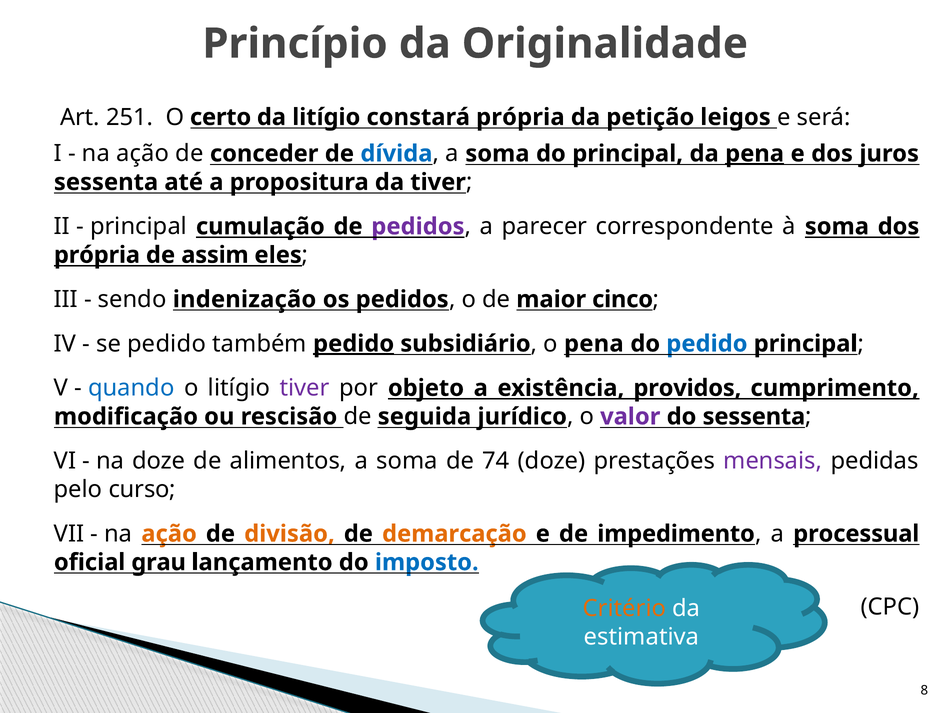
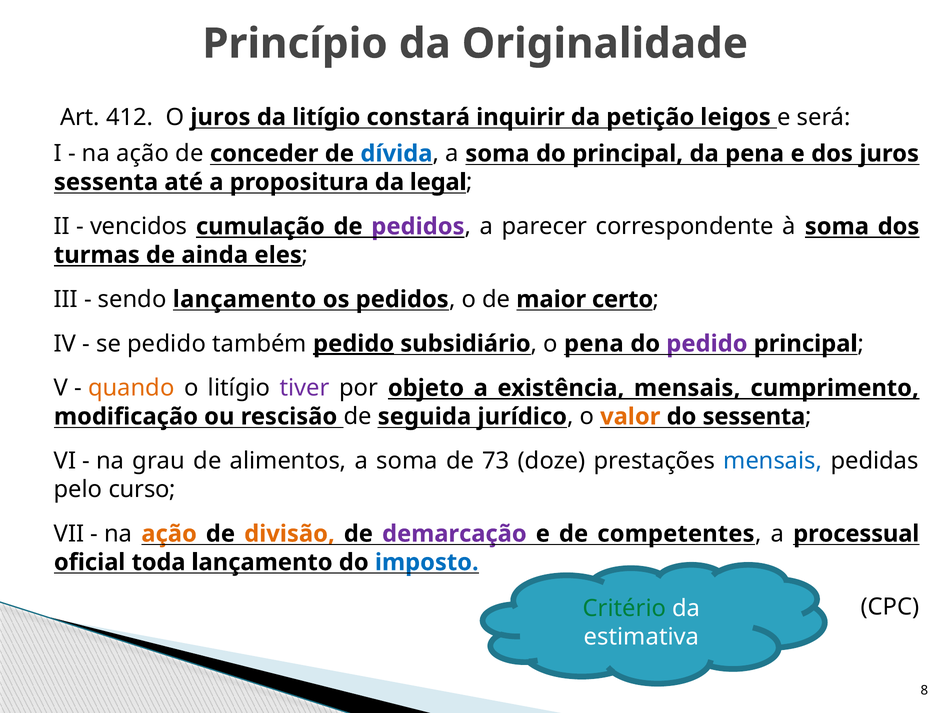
251: 251 -> 412
O certo: certo -> juros
constará própria: própria -> inquirir
pena at (755, 154) underline: present -> none
da tiver: tiver -> legal
principal at (139, 227): principal -> vencidos
própria at (97, 255): própria -> turmas
assim: assim -> ainda
sendo indenização: indenização -> lançamento
cinco: cinco -> certo
pedido at (707, 344) colour: blue -> purple
quando colour: blue -> orange
existência providos: providos -> mensais
valor colour: purple -> orange
na doze: doze -> grau
74: 74 -> 73
mensais at (773, 461) colour: purple -> blue
demarcação colour: orange -> purple
impedimento: impedimento -> competentes
grau: grau -> toda
Critério colour: orange -> green
